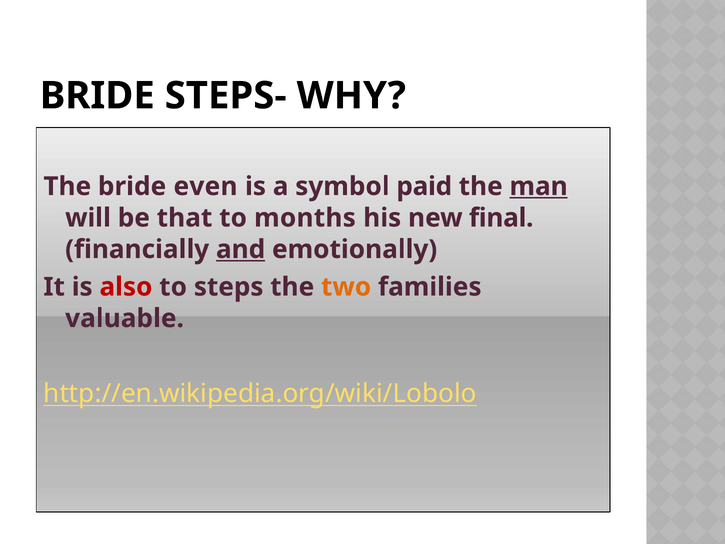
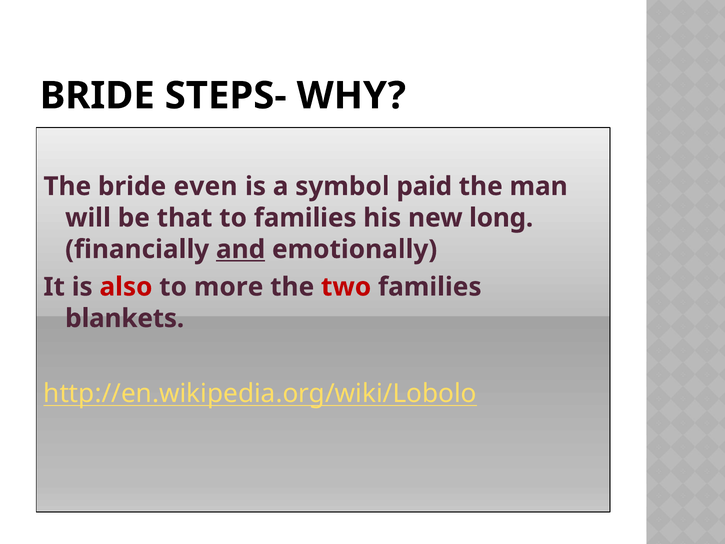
man underline: present -> none
to months: months -> families
final: final -> long
steps: steps -> more
two colour: orange -> red
valuable: valuable -> blankets
